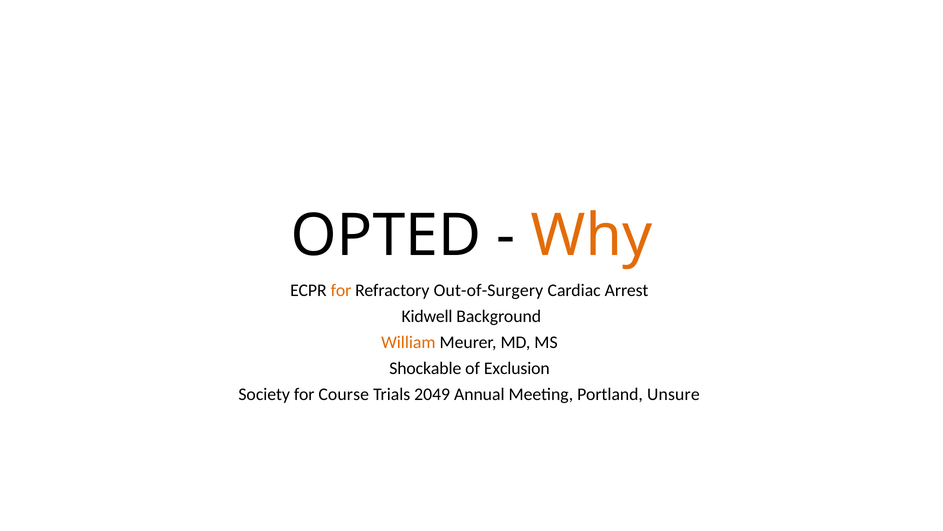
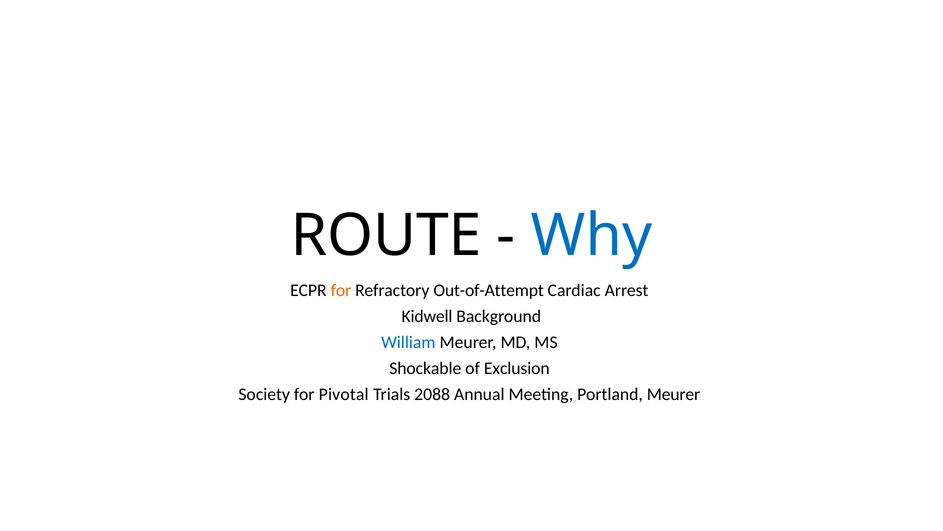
OPTED: OPTED -> ROUTE
Why colour: orange -> blue
Out-of-Surgery: Out-of-Surgery -> Out-of-Attempt
William colour: orange -> blue
Course: Course -> Pivotal
2049: 2049 -> 2088
Portland Unsure: Unsure -> Meurer
